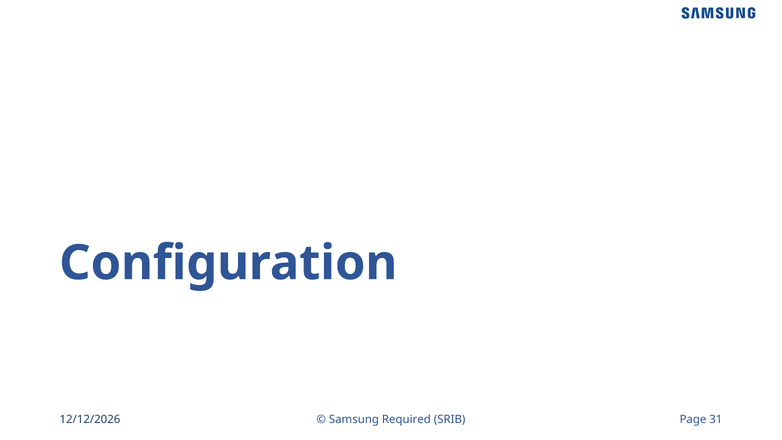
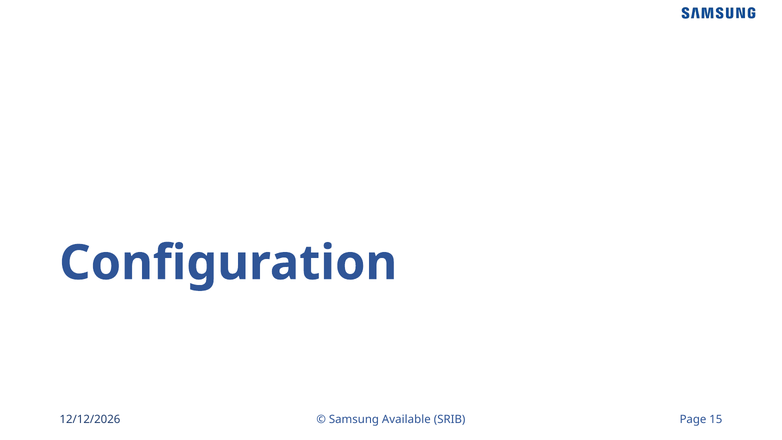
Required: Required -> Available
31: 31 -> 15
